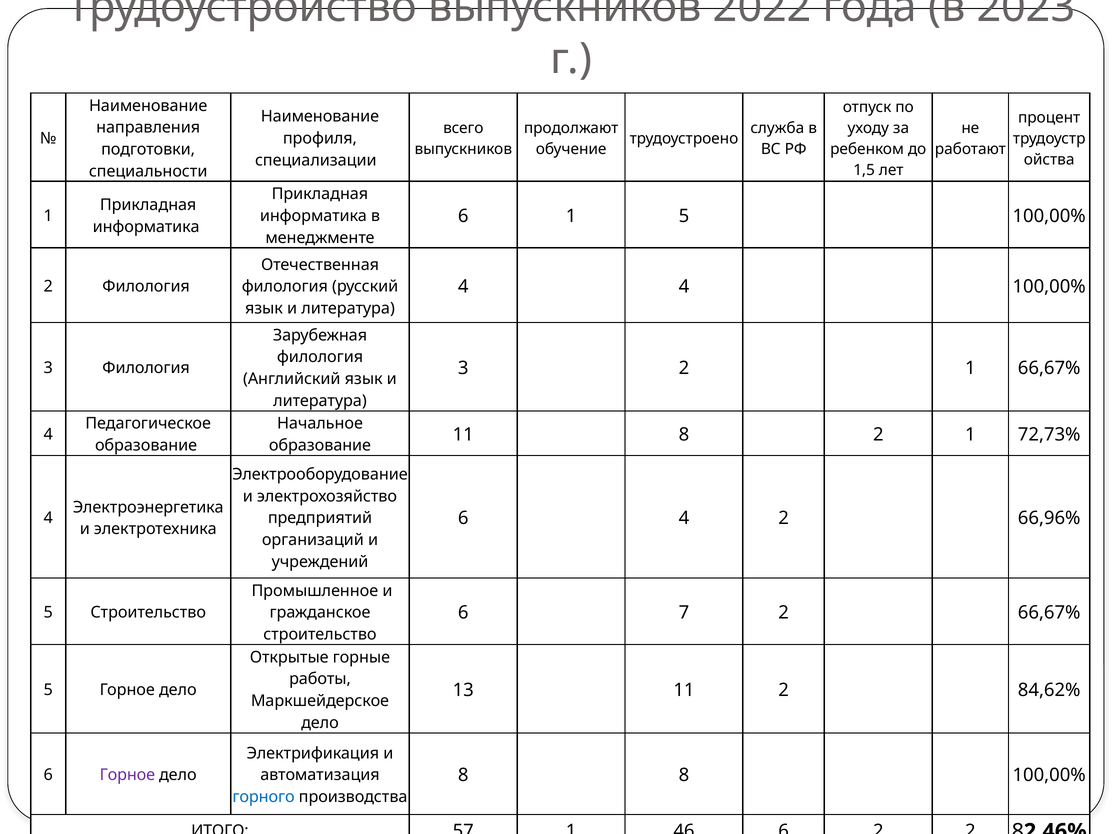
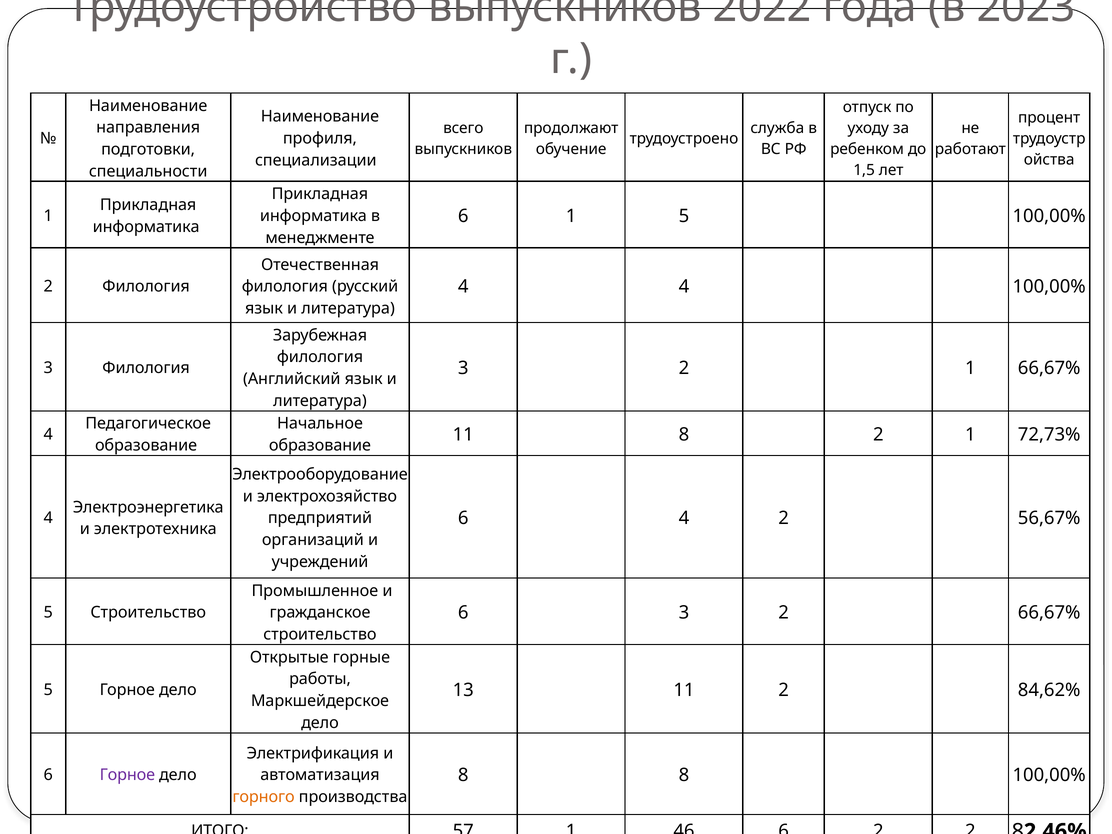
66,96%: 66,96% -> 56,67%
6 7: 7 -> 3
горного colour: blue -> orange
